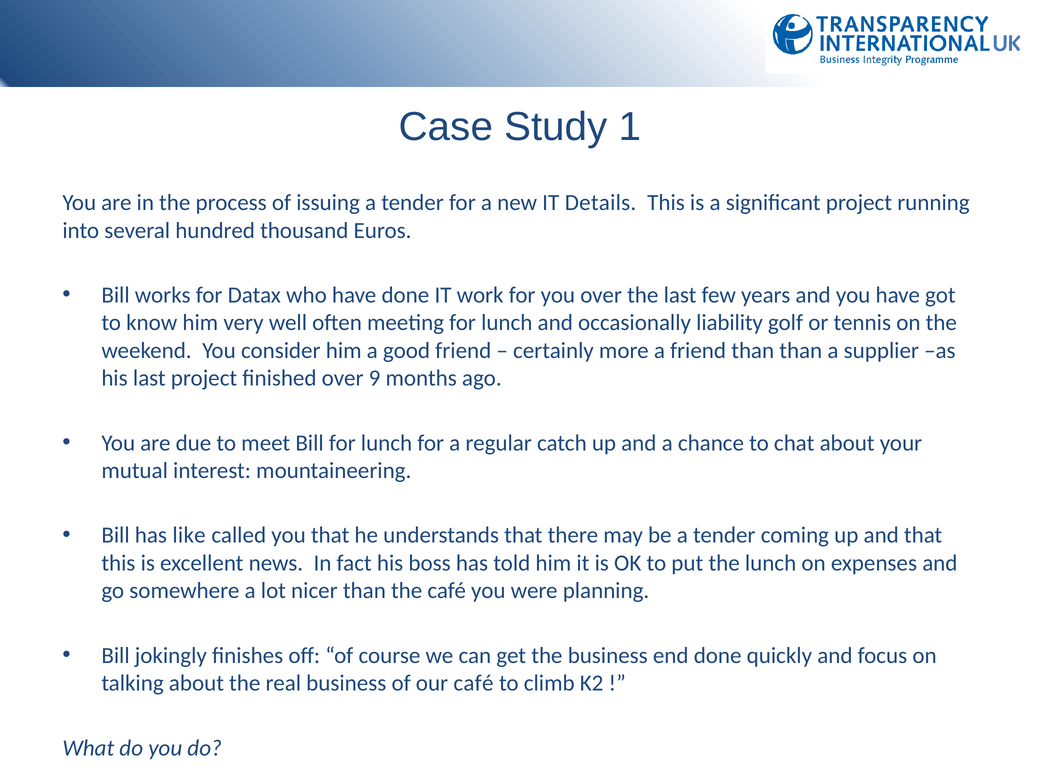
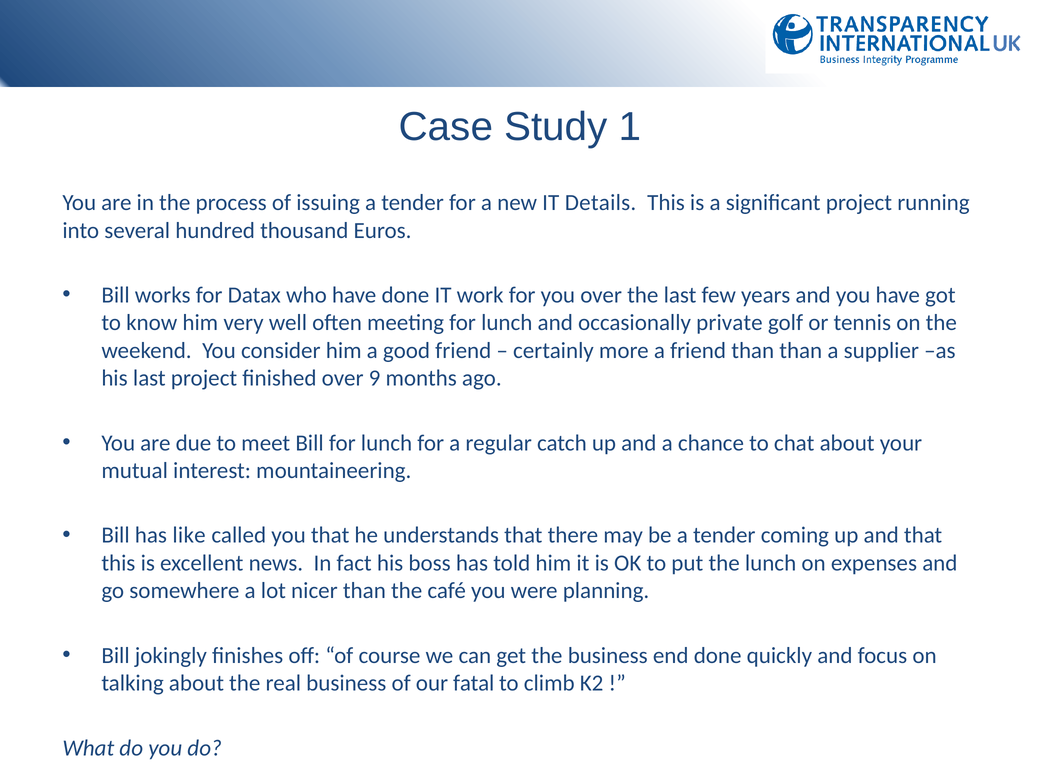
liability: liability -> private
our café: café -> fatal
